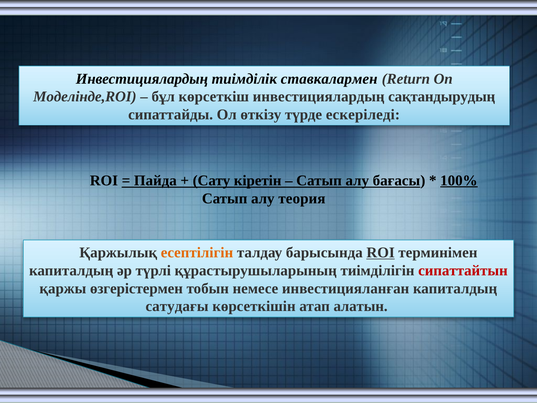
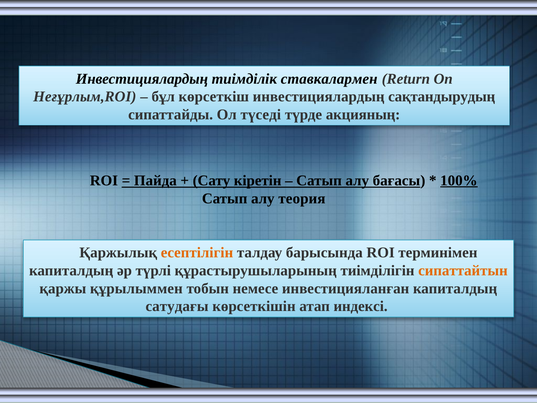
Моделінде,ROI: Моделінде,ROI -> Неғұрлым,ROI
өткізу: өткізу -> түседі
ескеріледі: ескеріледі -> акцияның
ROI at (381, 252) underline: present -> none
сипаттайтын colour: red -> orange
өзгерістермен: өзгерістермен -> құрылыммен
алатын: алатын -> индексі
